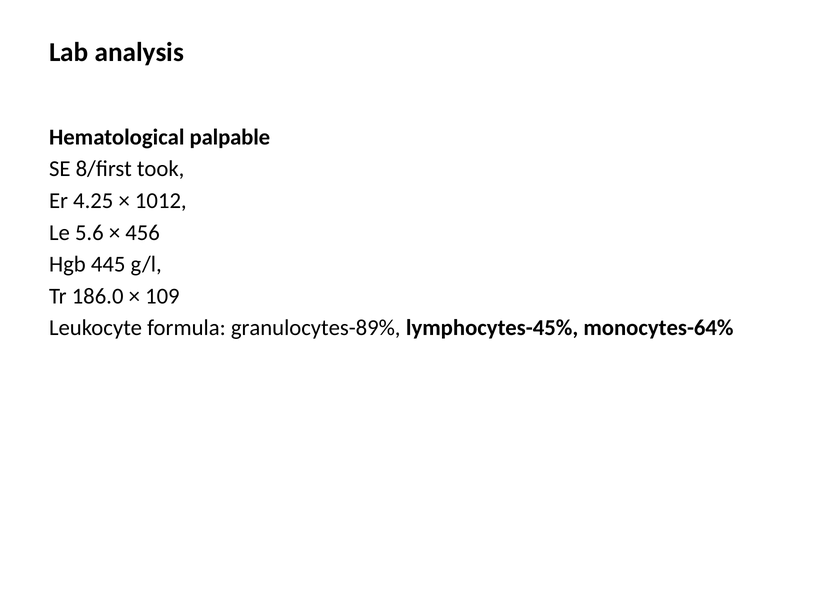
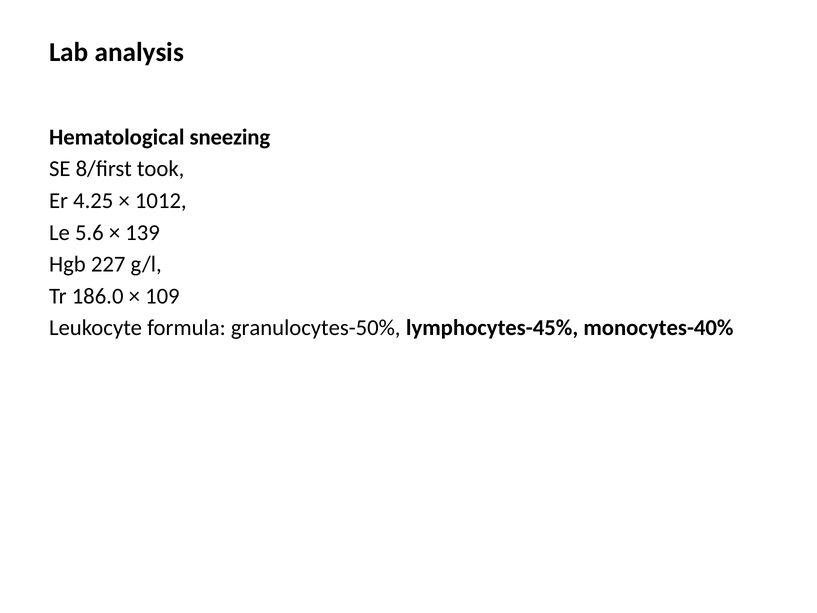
palpable: palpable -> sneezing
456: 456 -> 139
445: 445 -> 227
granulocytes-89%: granulocytes-89% -> granulocytes-50%
monocytes-64%: monocytes-64% -> monocytes-40%
